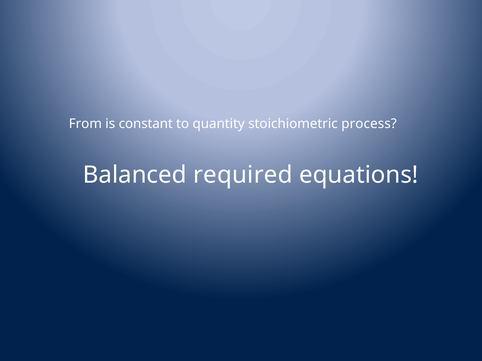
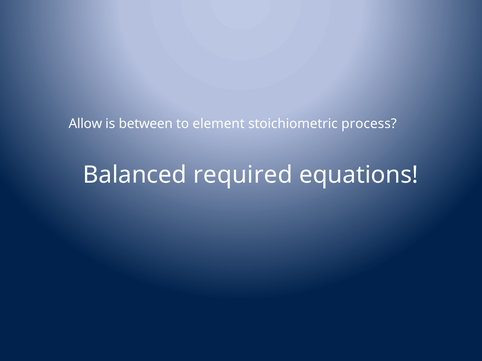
From: From -> Allow
constant: constant -> between
quantity: quantity -> element
